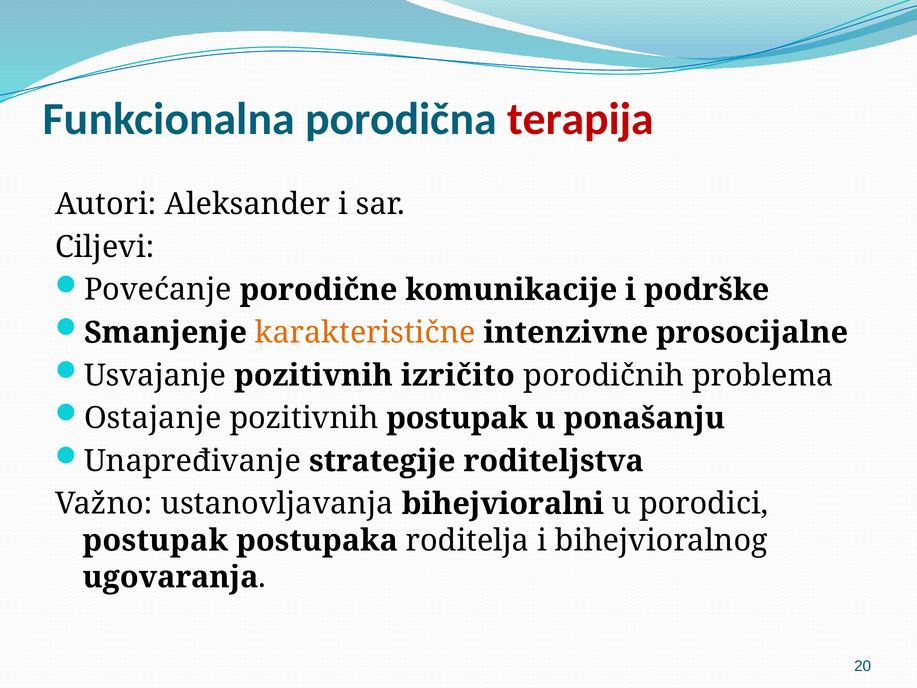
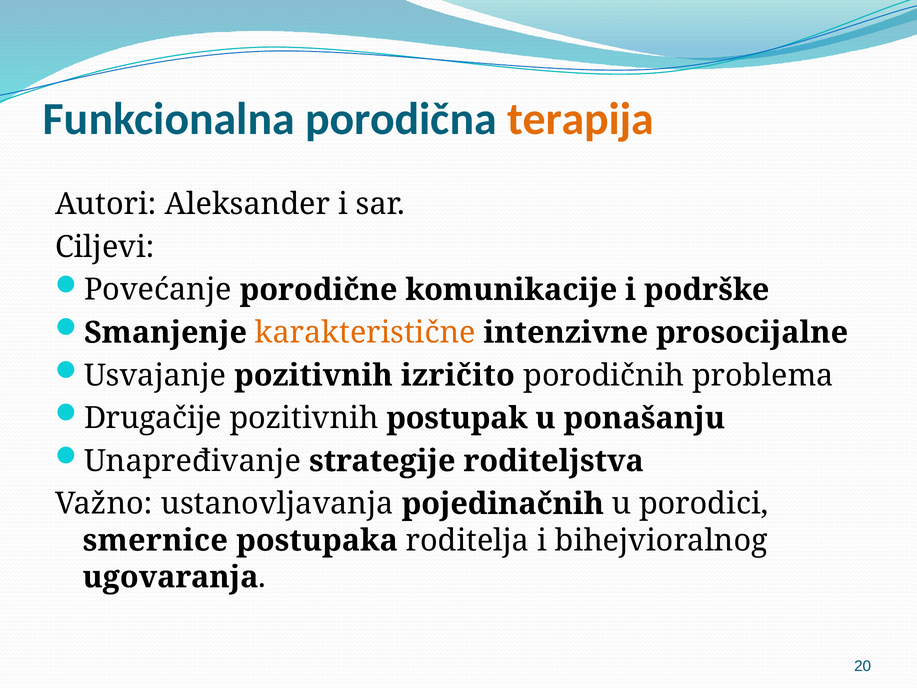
terapija colour: red -> orange
Ostajanje: Ostajanje -> Drugačije
bihejvioralni: bihejvioralni -> pojedinačnih
postupak at (155, 540): postupak -> smernice
